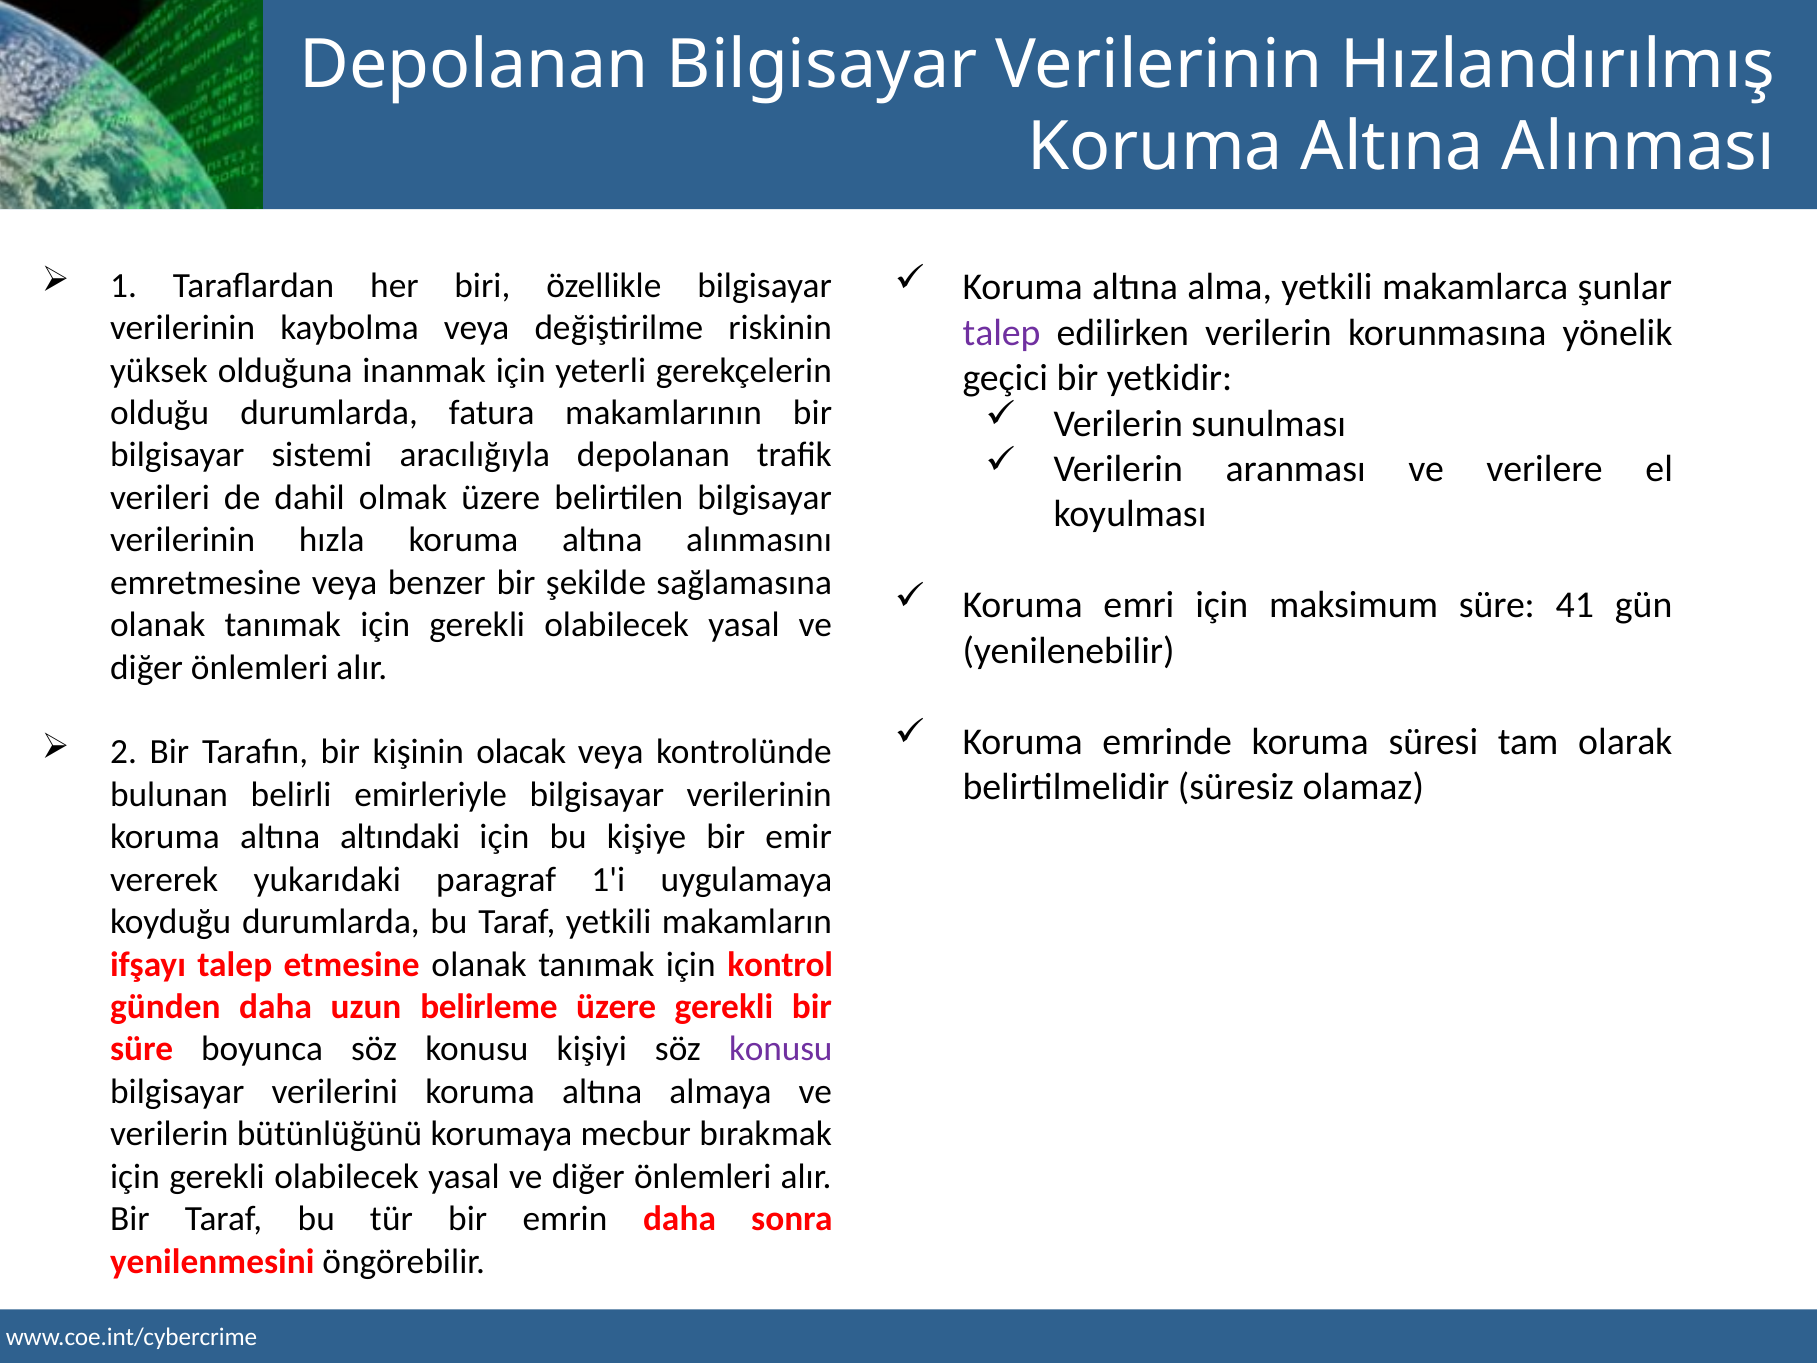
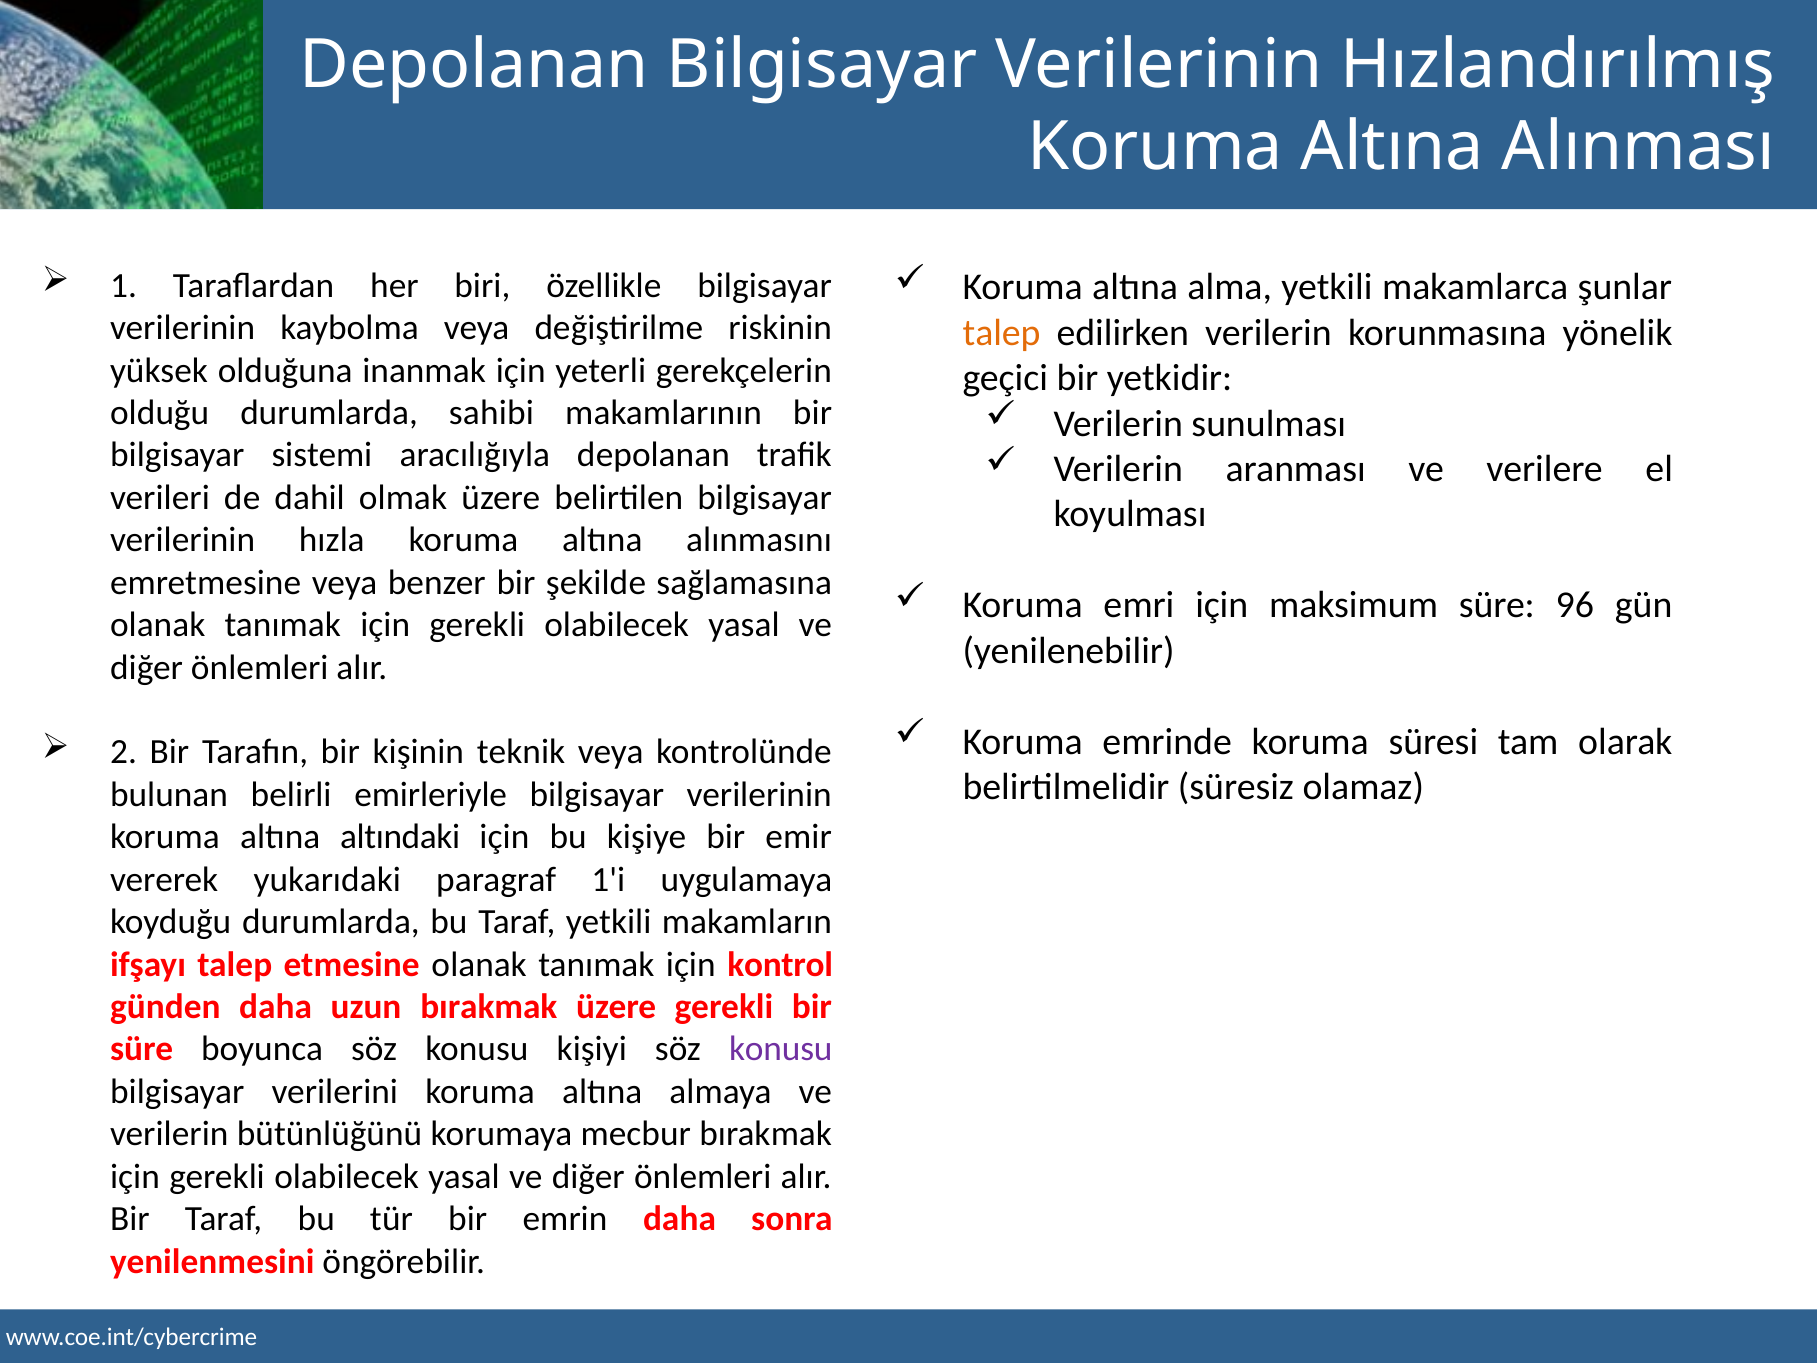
talep at (1002, 333) colour: purple -> orange
fatura: fatura -> sahibi
41: 41 -> 96
olacak: olacak -> teknik
uzun belirleme: belirleme -> bırakmak
